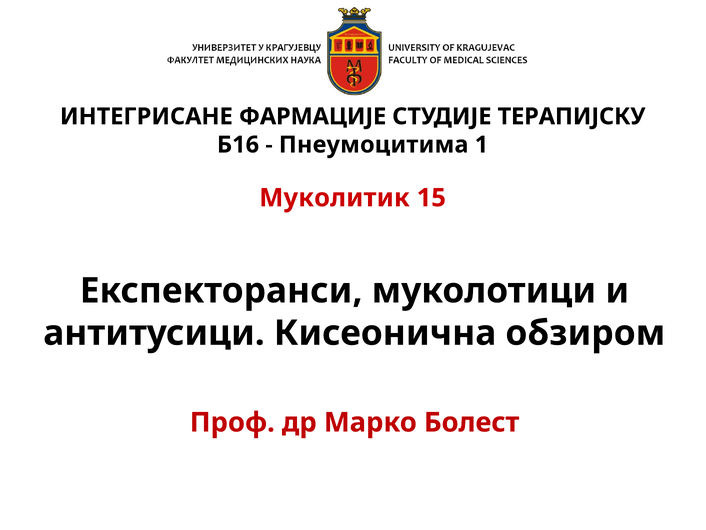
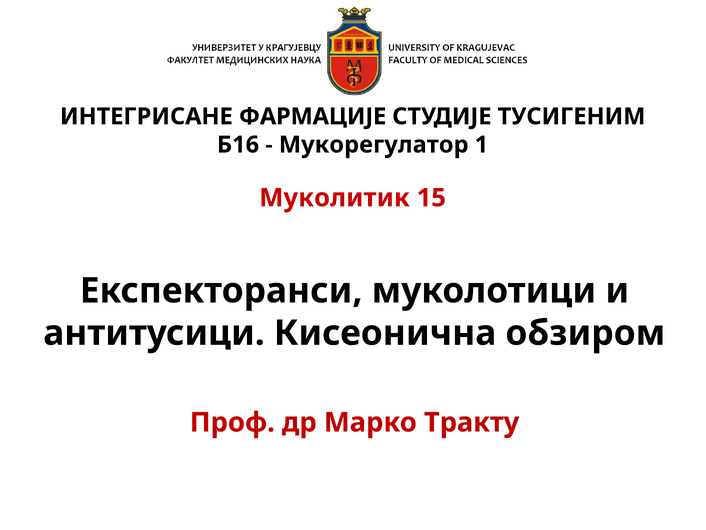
ТЕРАПИЈСКУ: ТЕРАПИЈСКУ -> ТУСИГЕНИМ
Пнеумоцитима: Пнеумоцитима -> Мукорегулатор
Болест: Болест -> Тракту
